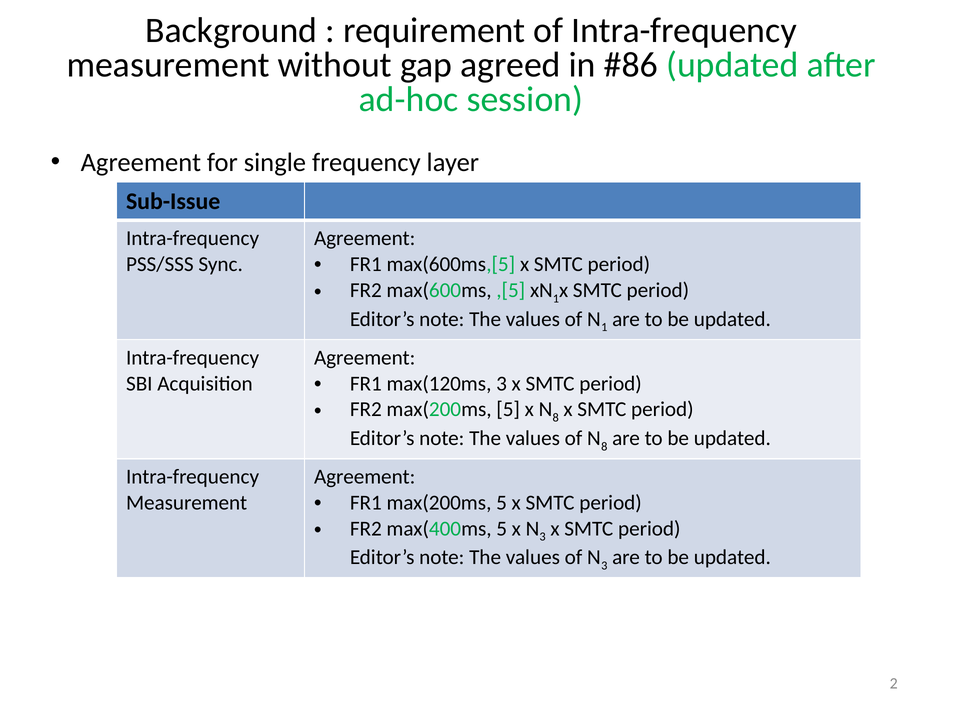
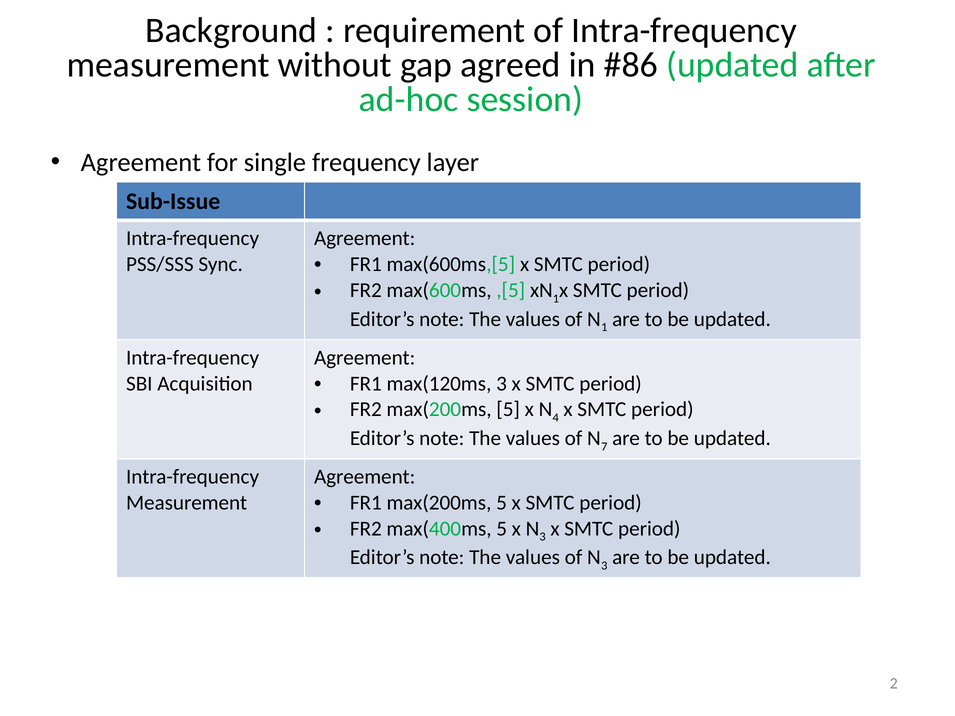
8 at (556, 418): 8 -> 4
8 at (604, 447): 8 -> 7
